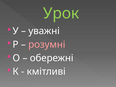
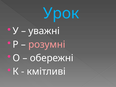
Урок colour: light green -> light blue
